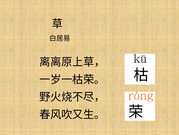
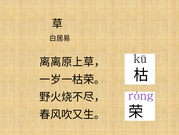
róng colour: orange -> purple
